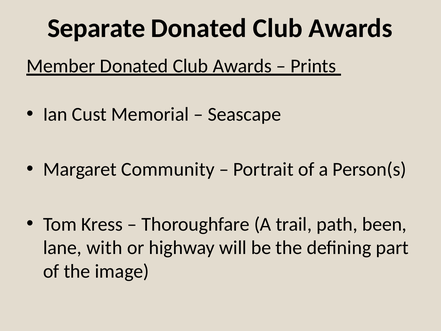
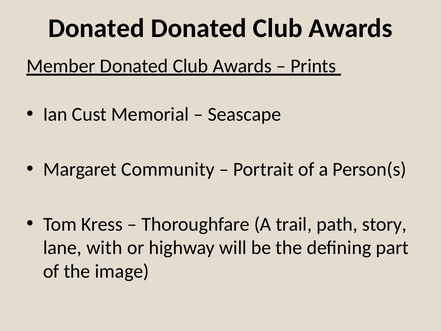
Separate at (96, 28): Separate -> Donated
been: been -> story
